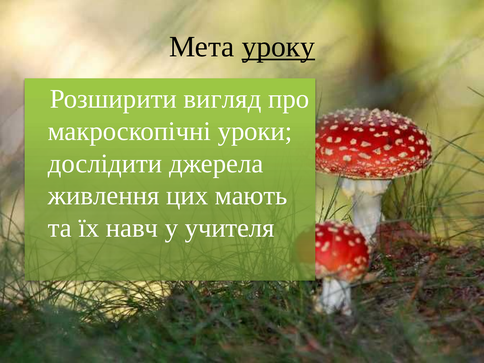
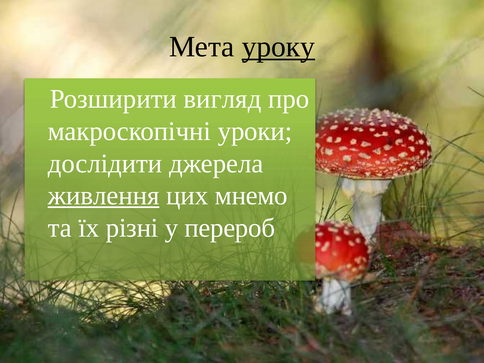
живлення underline: none -> present
мають: мають -> мнемо
навч: навч -> різні
учителя: учителя -> перероб
